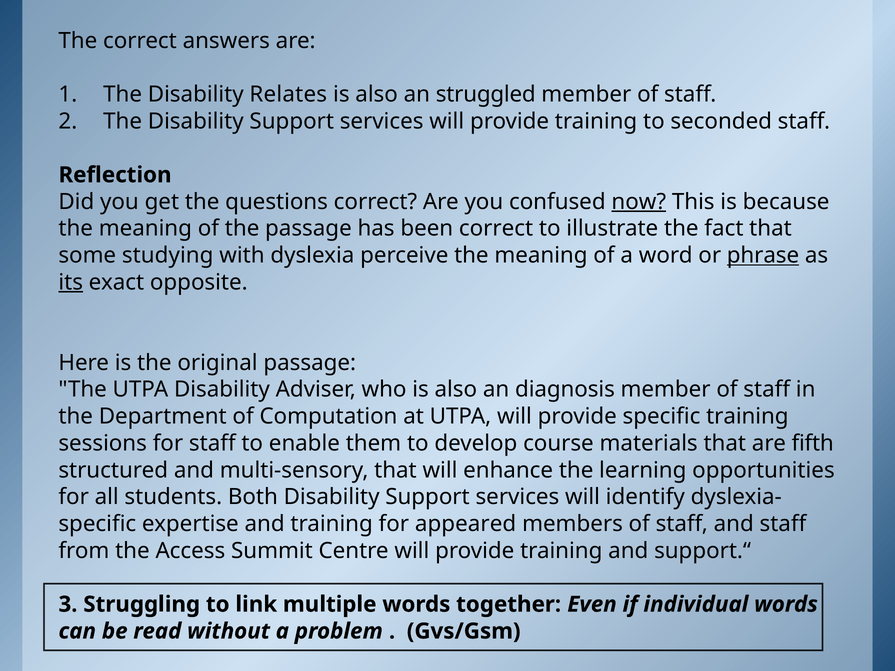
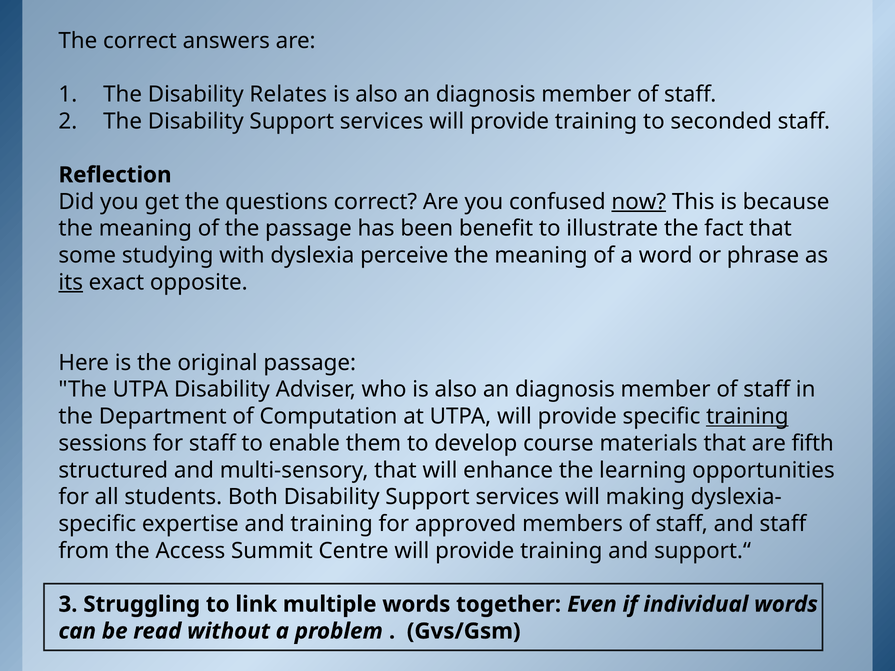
struggled at (486, 94): struggled -> diagnosis
been correct: correct -> benefit
phrase underline: present -> none
training at (747, 417) underline: none -> present
identify: identify -> making
appeared: appeared -> approved
